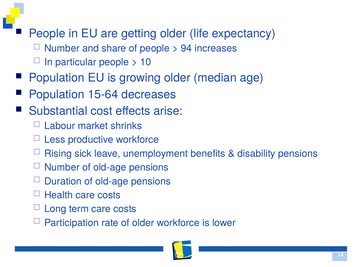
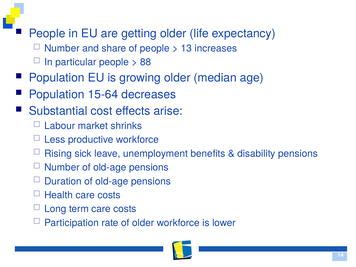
94: 94 -> 13
10: 10 -> 88
